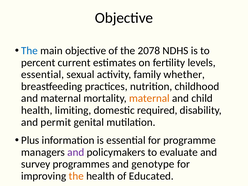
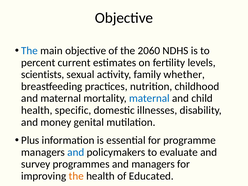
2078: 2078 -> 2060
essential at (43, 75): essential -> scientists
maternal at (149, 98) colour: orange -> blue
limiting: limiting -> specific
required: required -> illnesses
permit: permit -> money
and at (76, 152) colour: purple -> blue
and genotype: genotype -> managers
